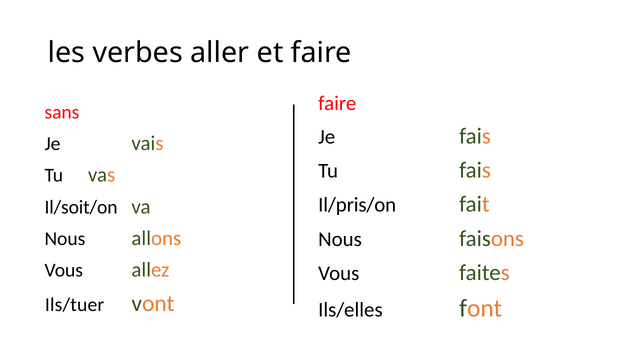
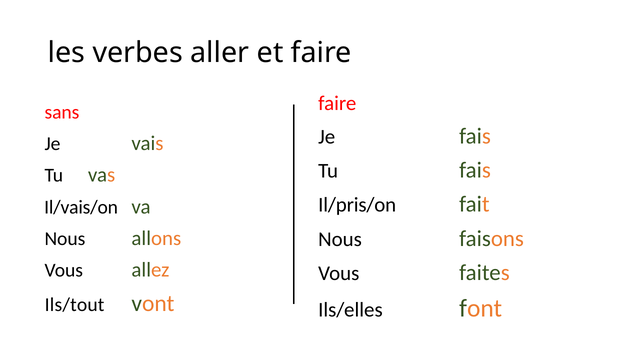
Il/soit/on: Il/soit/on -> Il/vais/on
Ils/tuer: Ils/tuer -> Ils/tout
